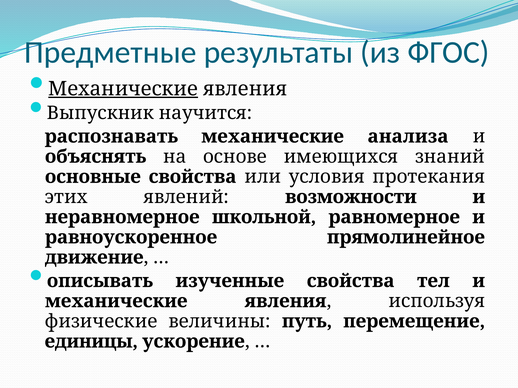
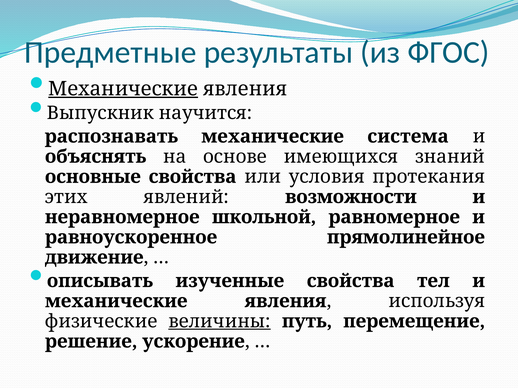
анализа: анализа -> система
величины underline: none -> present
единицы: единицы -> решение
